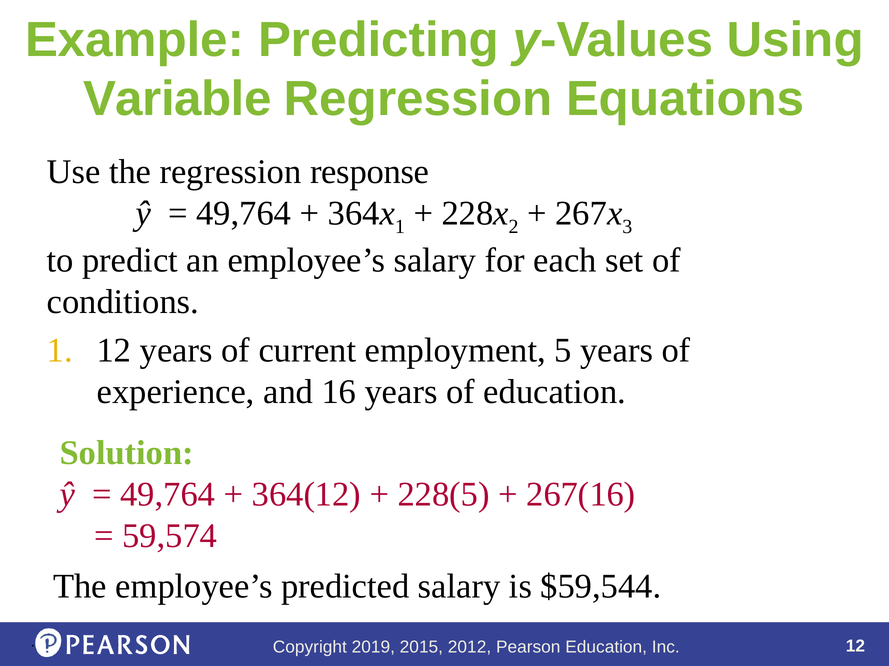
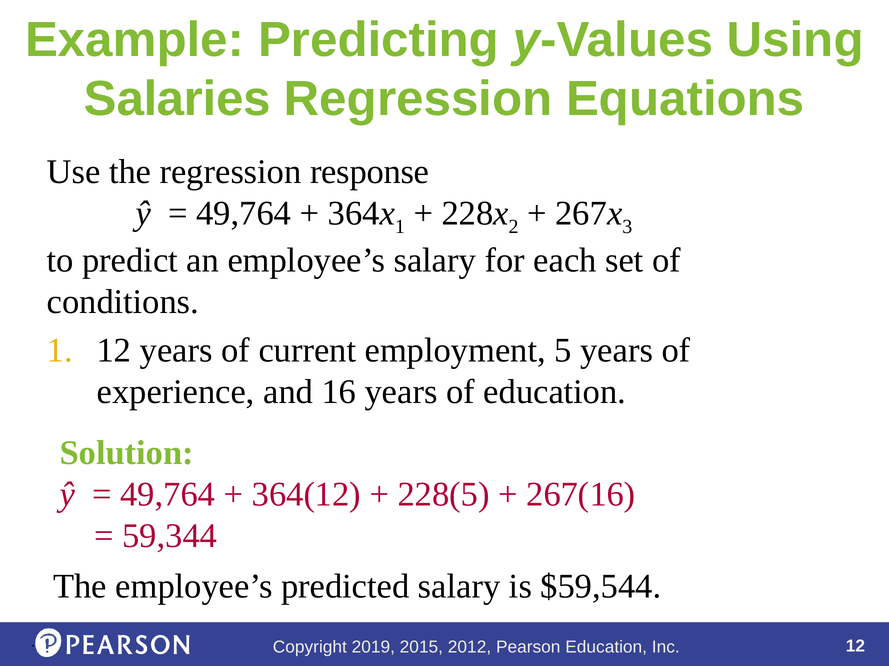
Variable: Variable -> Salaries
59,574: 59,574 -> 59,344
